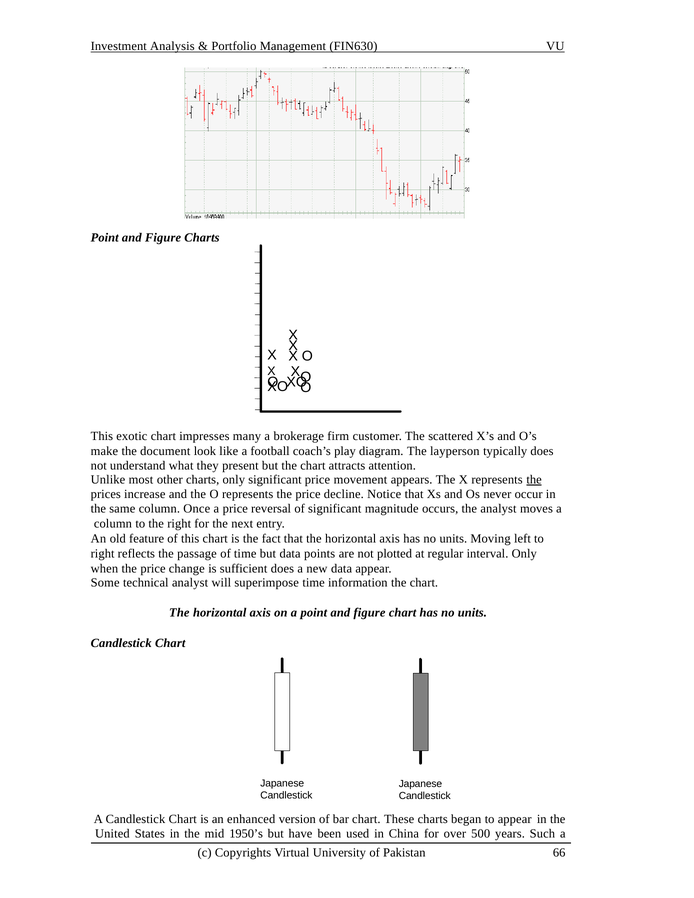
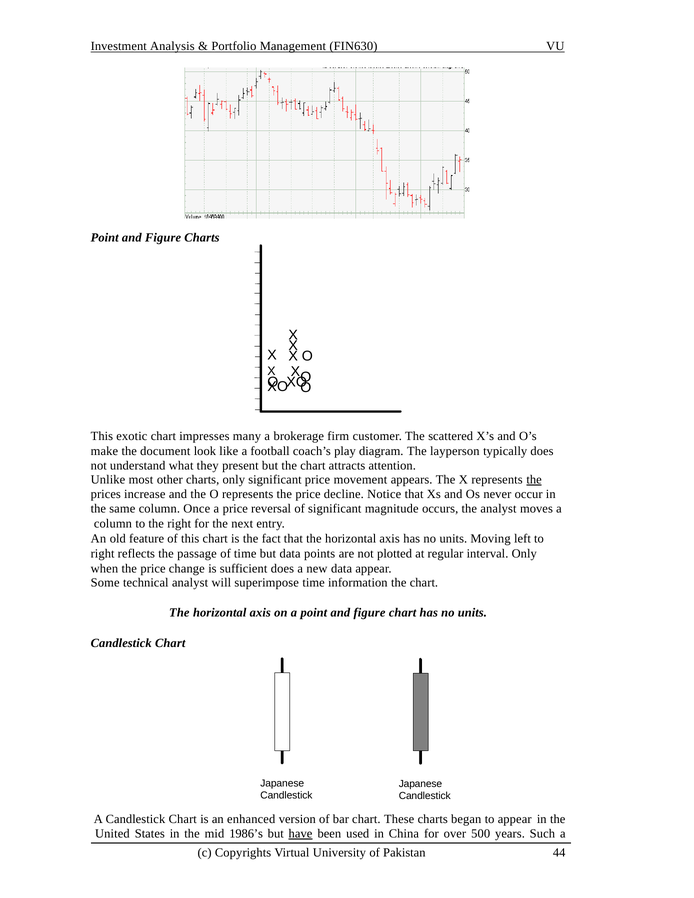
1950’s: 1950’s -> 1986’s
have underline: none -> present
66: 66 -> 44
